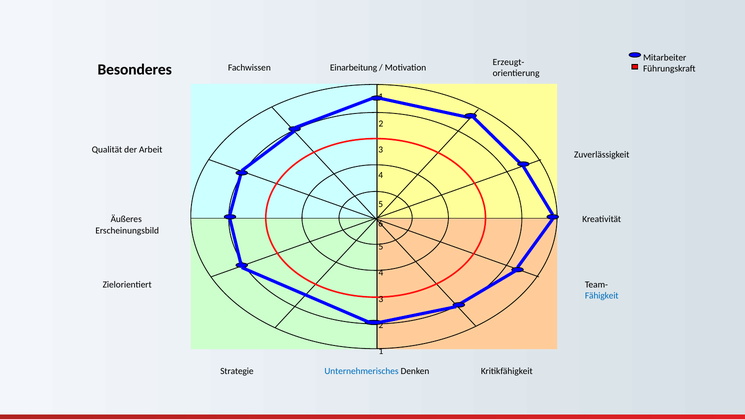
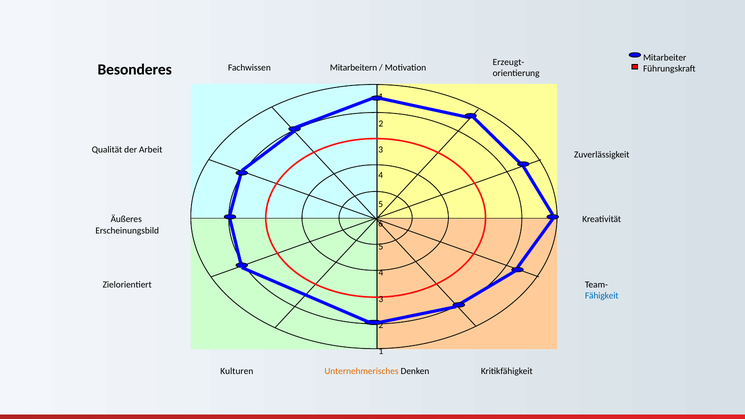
Einarbeitung: Einarbeitung -> Mitarbeitern
Strategie: Strategie -> Kulturen
Unternehmerisches colour: blue -> orange
